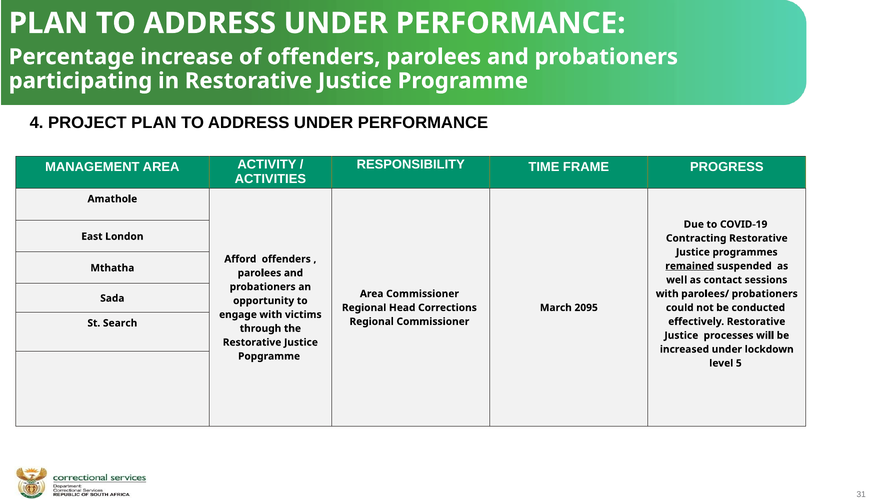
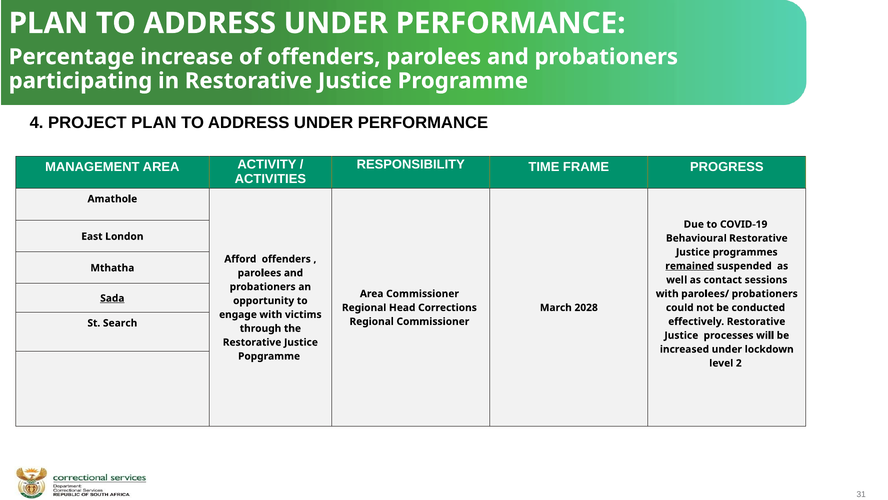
Contracting: Contracting -> Behavioural
Sada underline: none -> present
2095: 2095 -> 2028
5: 5 -> 2
